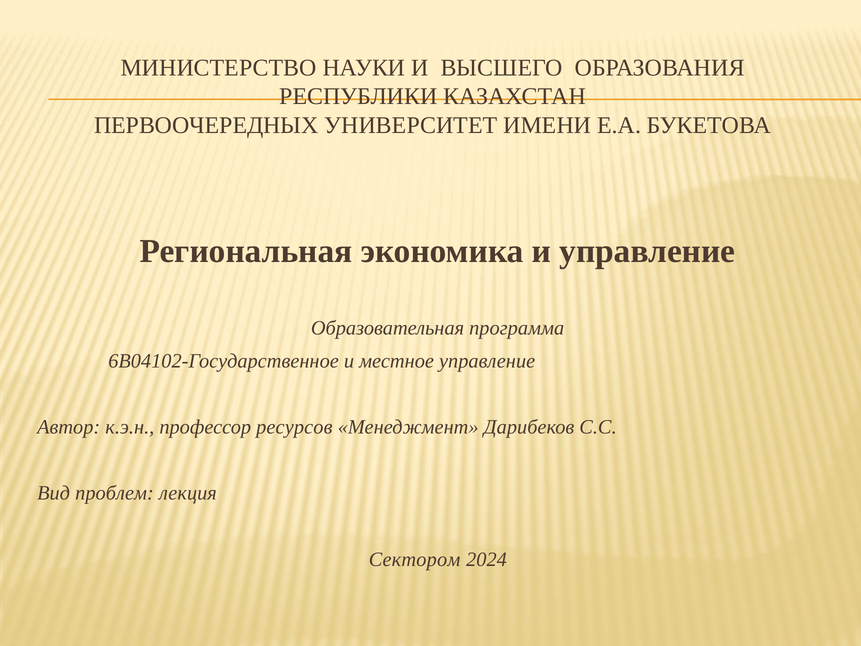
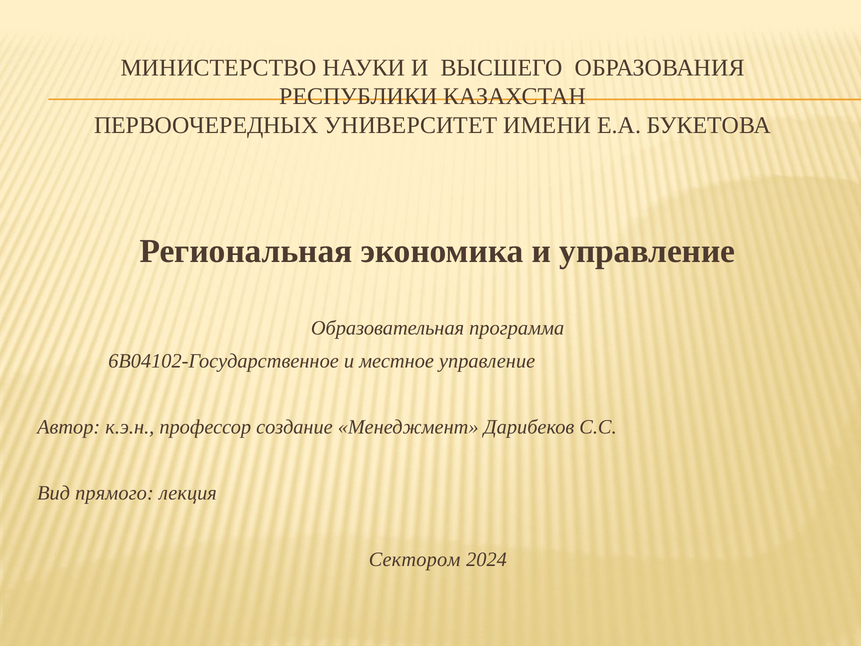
ресурсов: ресурсов -> создание
проблем: проблем -> прямого
